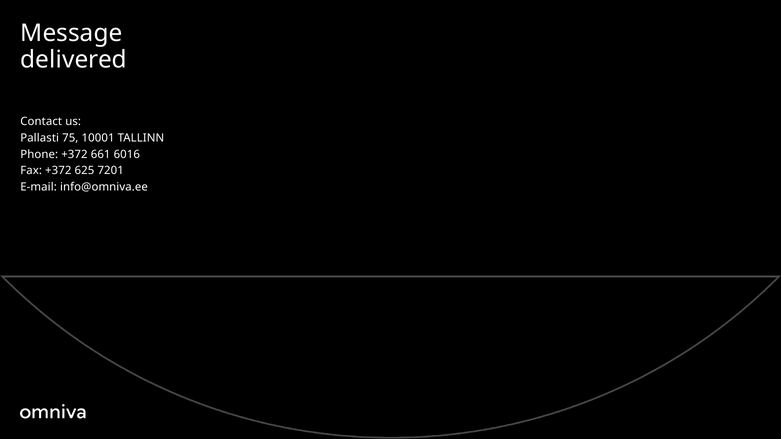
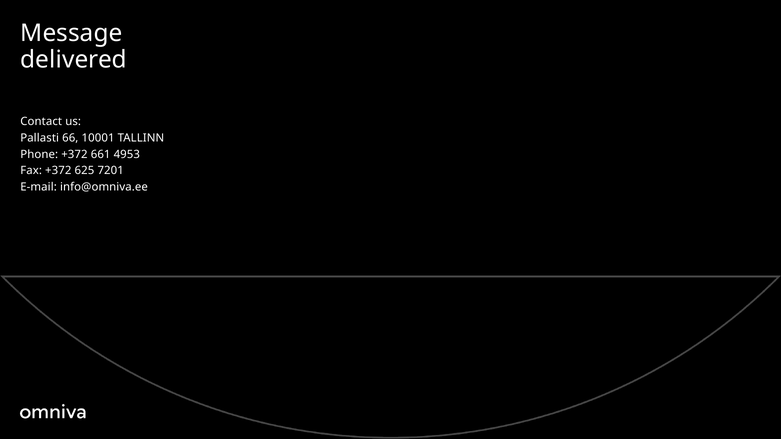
75: 75 -> 66
6016: 6016 -> 4953
